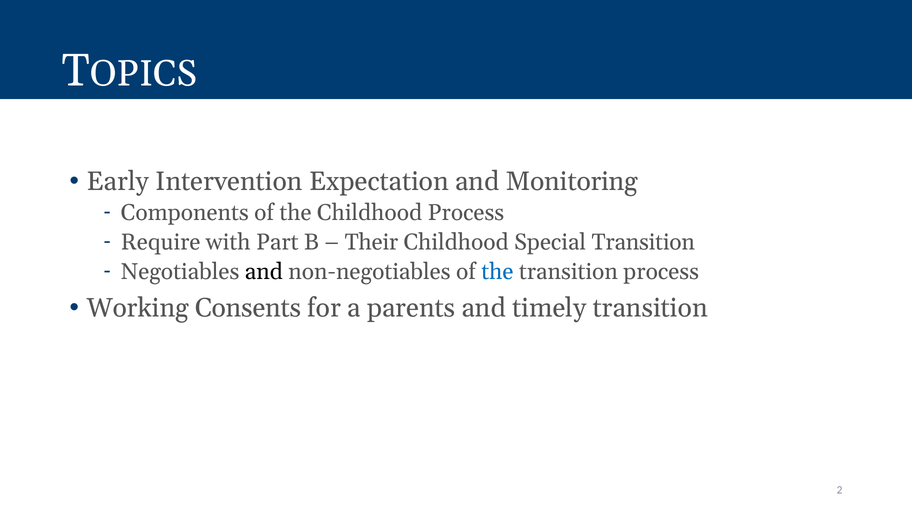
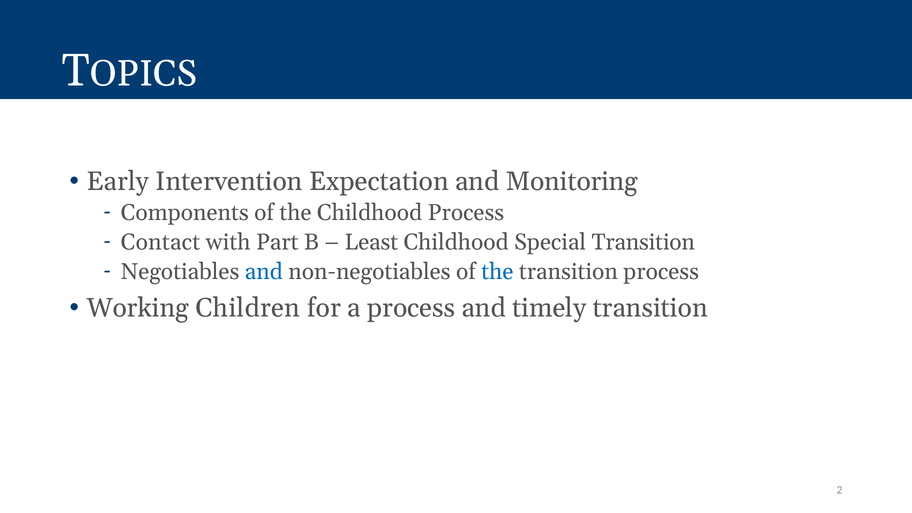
Require: Require -> Contact
Their: Their -> Least
and at (264, 272) colour: black -> blue
Consents: Consents -> Children
a parents: parents -> process
